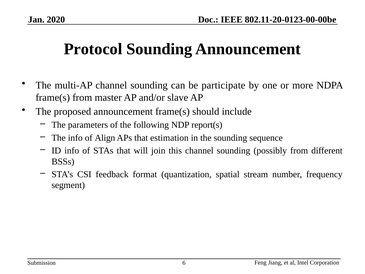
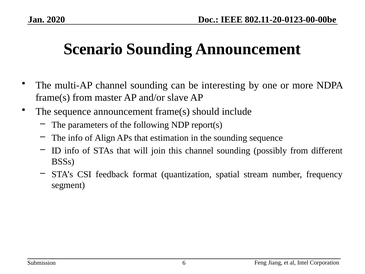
Protocol: Protocol -> Scenario
participate: participate -> interesting
The proposed: proposed -> sequence
